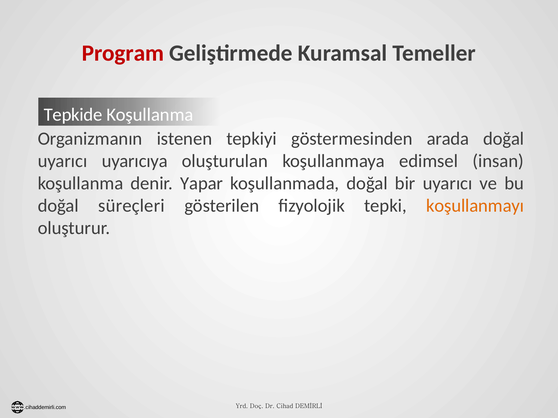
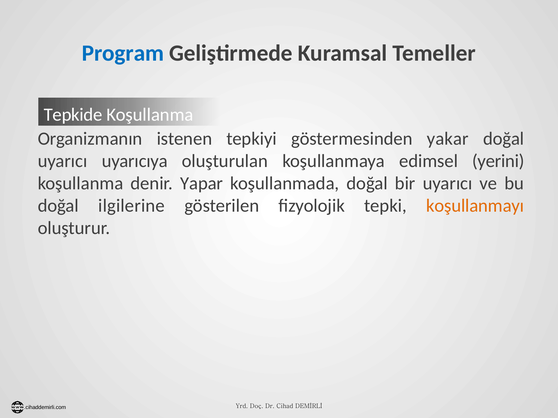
Program colour: red -> blue
arada: arada -> yakar
insan: insan -> yerini
süreçleri: süreçleri -> ilgilerine
